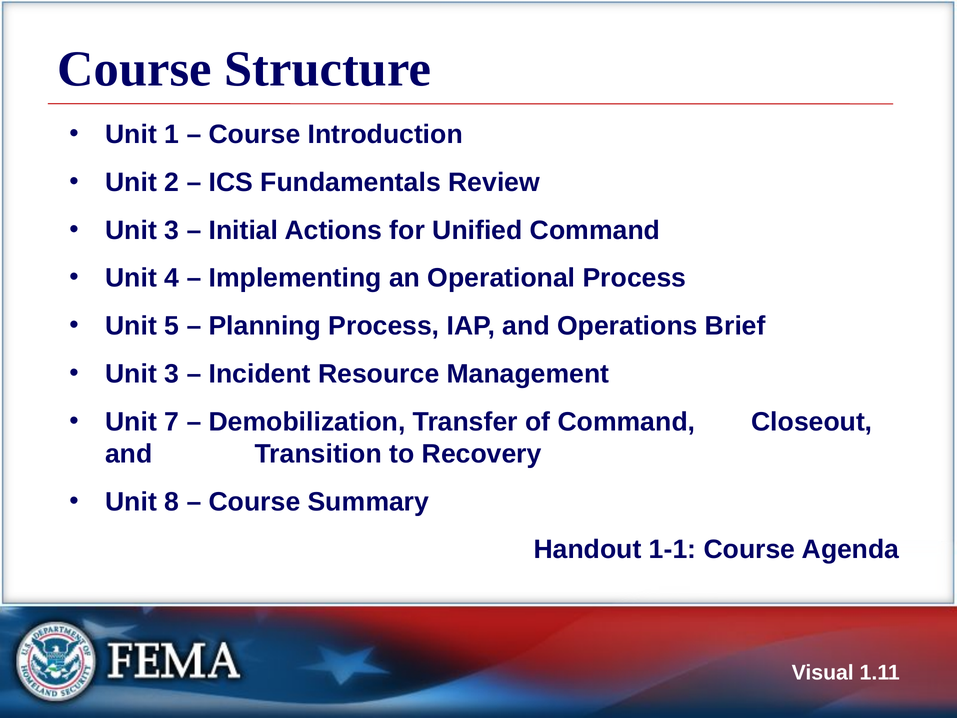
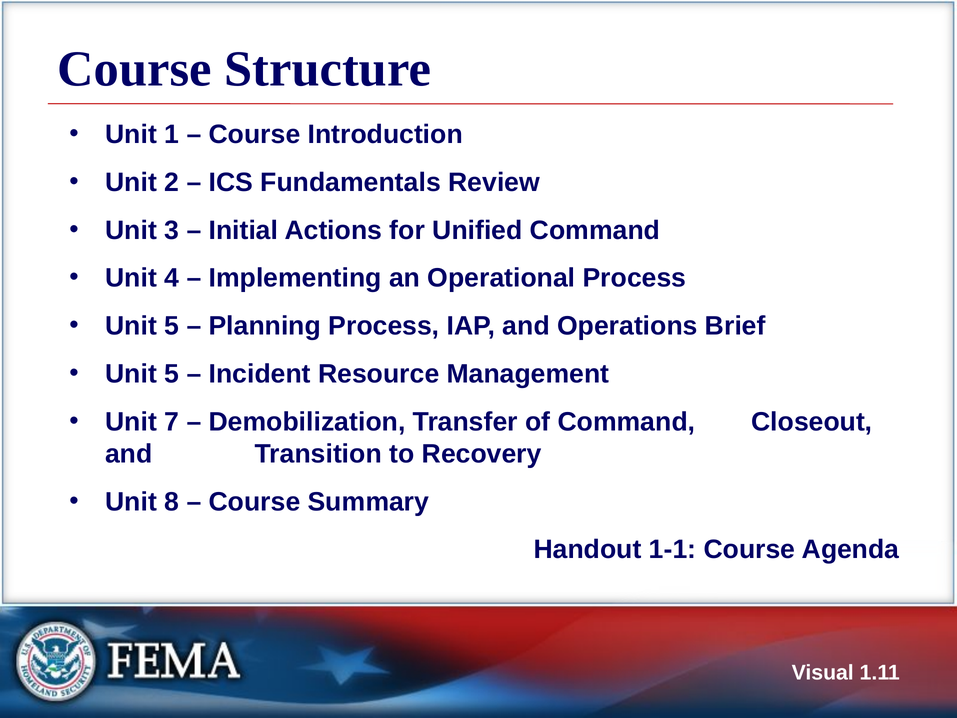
3 at (172, 374): 3 -> 5
